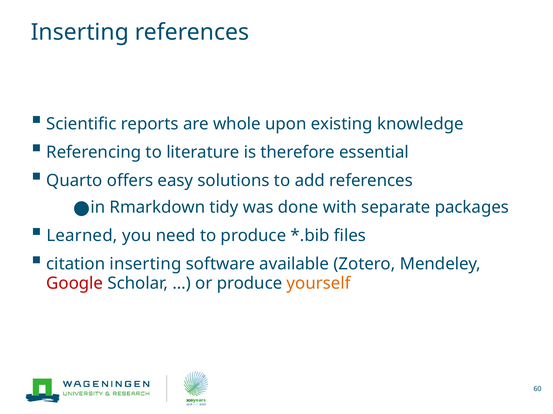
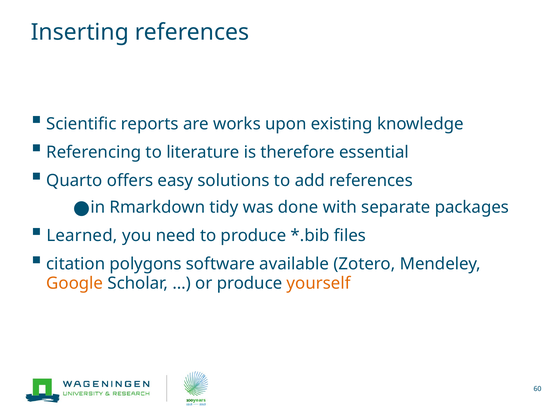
whole: whole -> works
citation inserting: inserting -> polygons
Google colour: red -> orange
